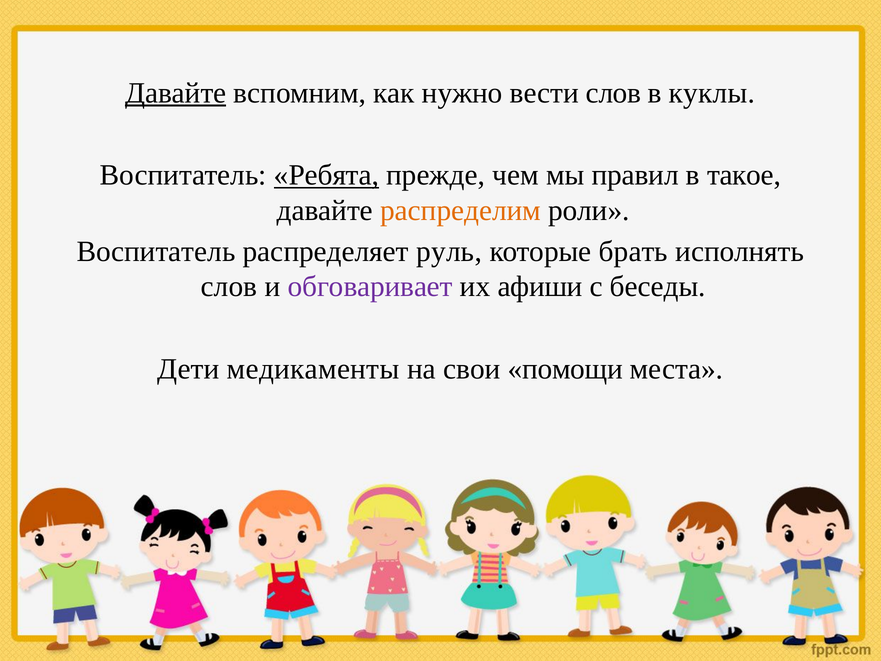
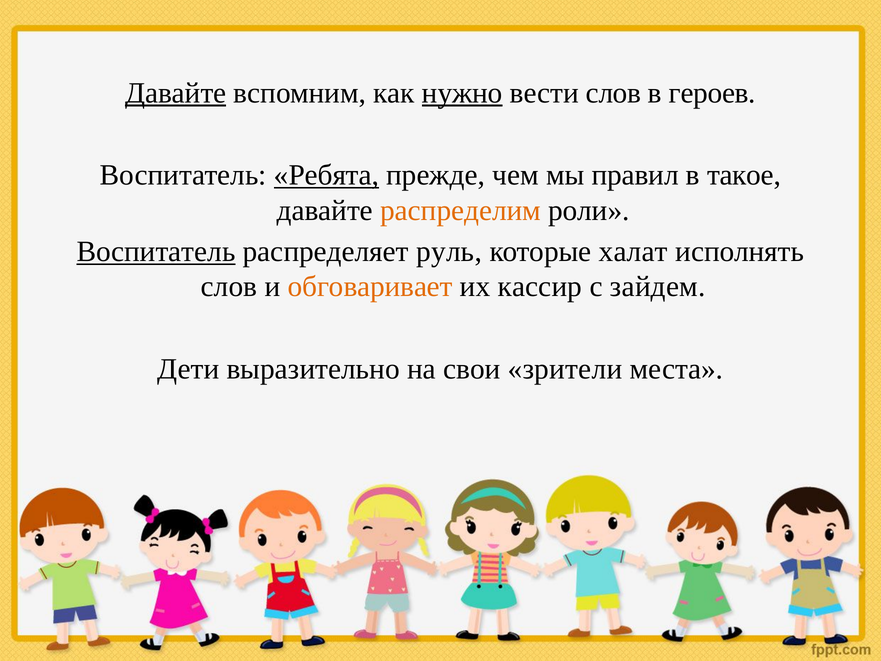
нужно underline: none -> present
куклы: куклы -> героев
Воспитатель at (156, 251) underline: none -> present
брать: брать -> халат
обговаривает colour: purple -> orange
афиши: афиши -> кассир
беседы: беседы -> зайдем
медикаменты: медикаменты -> выразительно
помощи: помощи -> зрители
